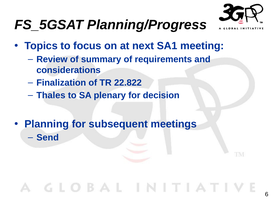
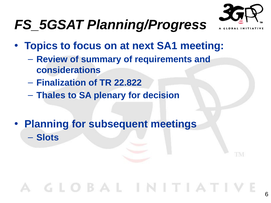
Send: Send -> Slots
